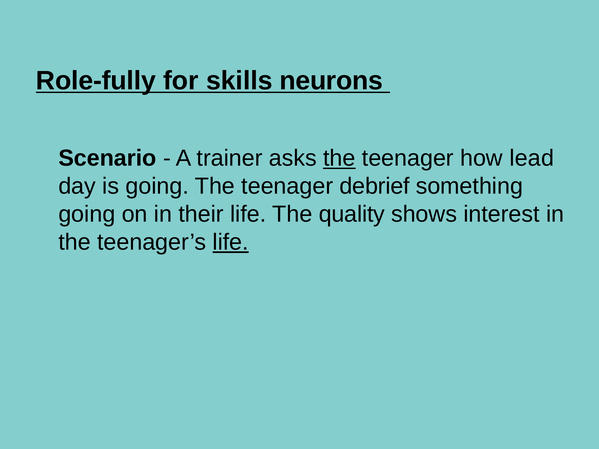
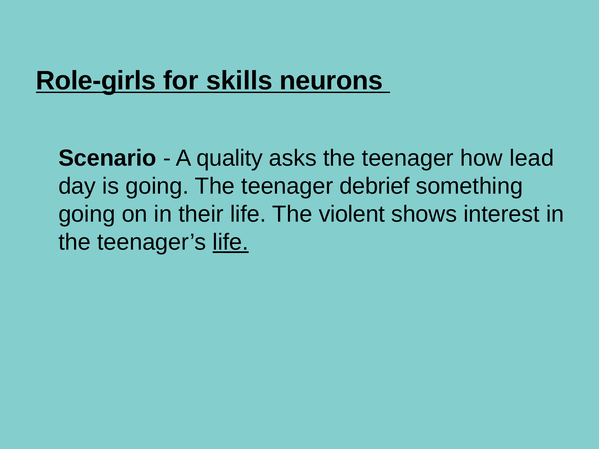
Role-fully: Role-fully -> Role-girls
trainer: trainer -> quality
the at (339, 158) underline: present -> none
quality: quality -> violent
